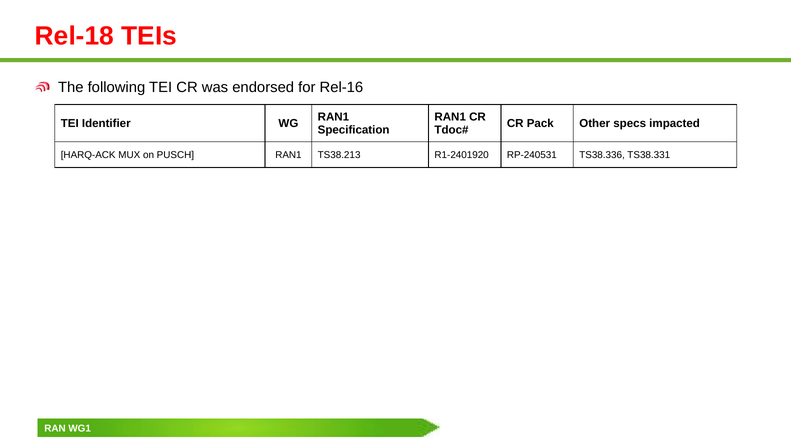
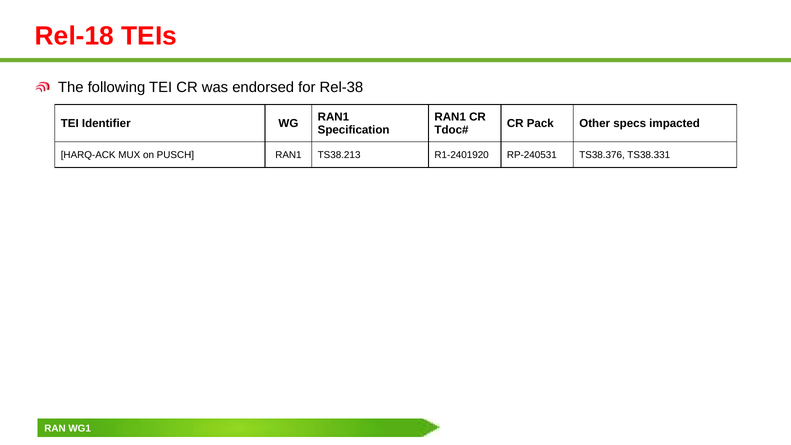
Rel-16: Rel-16 -> Rel-38
TS38.336: TS38.336 -> TS38.376
